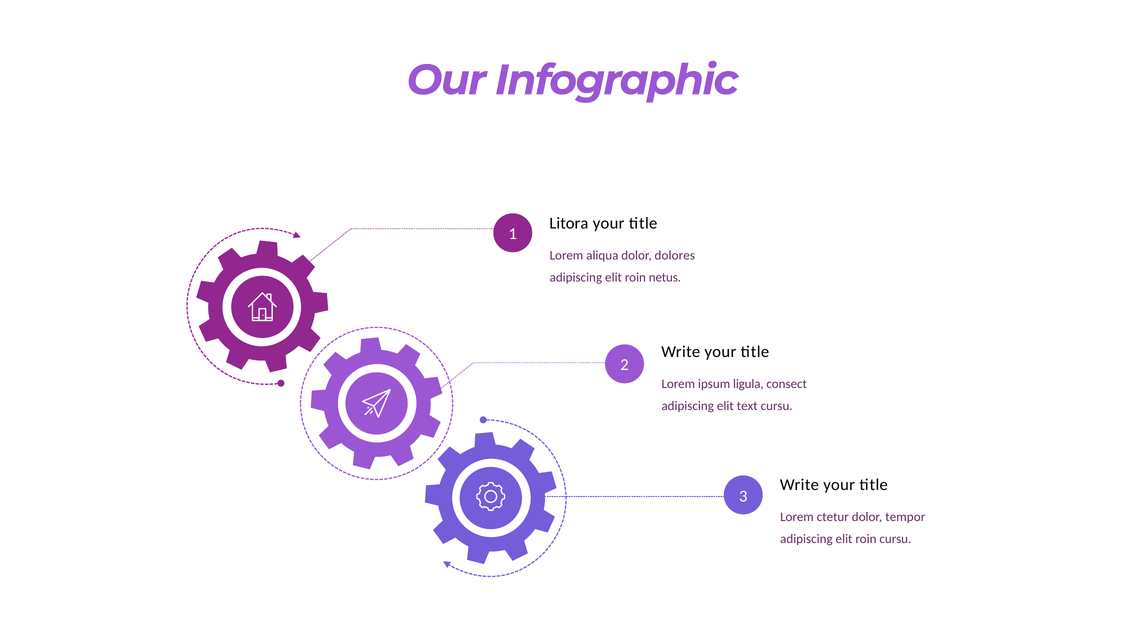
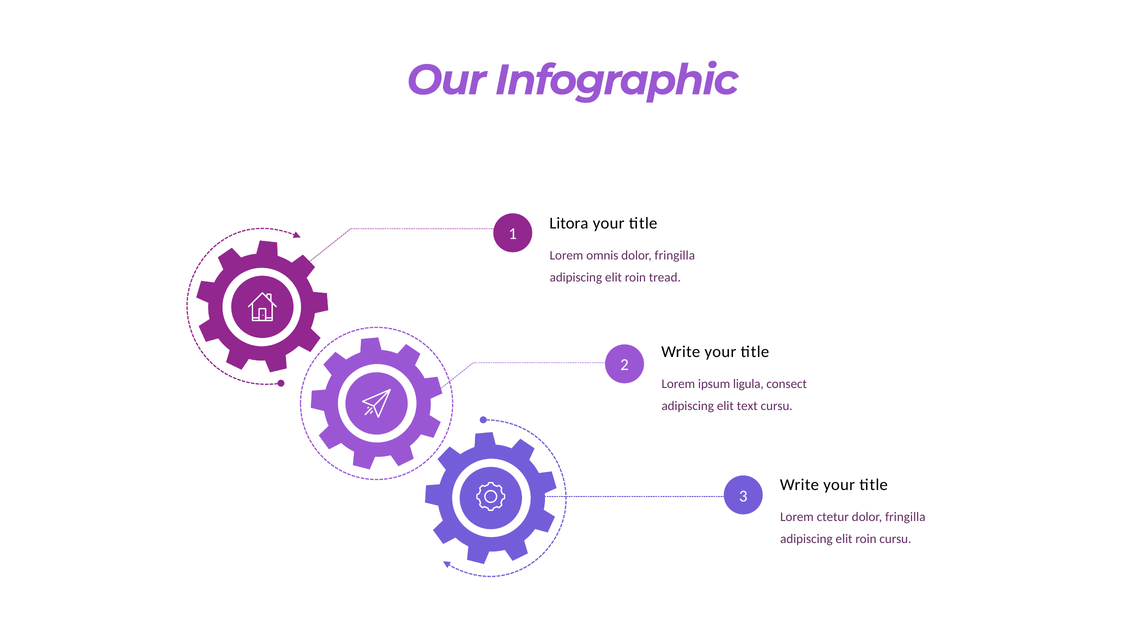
aliqua: aliqua -> omnis
dolores at (675, 256): dolores -> fringilla
netus: netus -> tread
tempor at (905, 517): tempor -> fringilla
